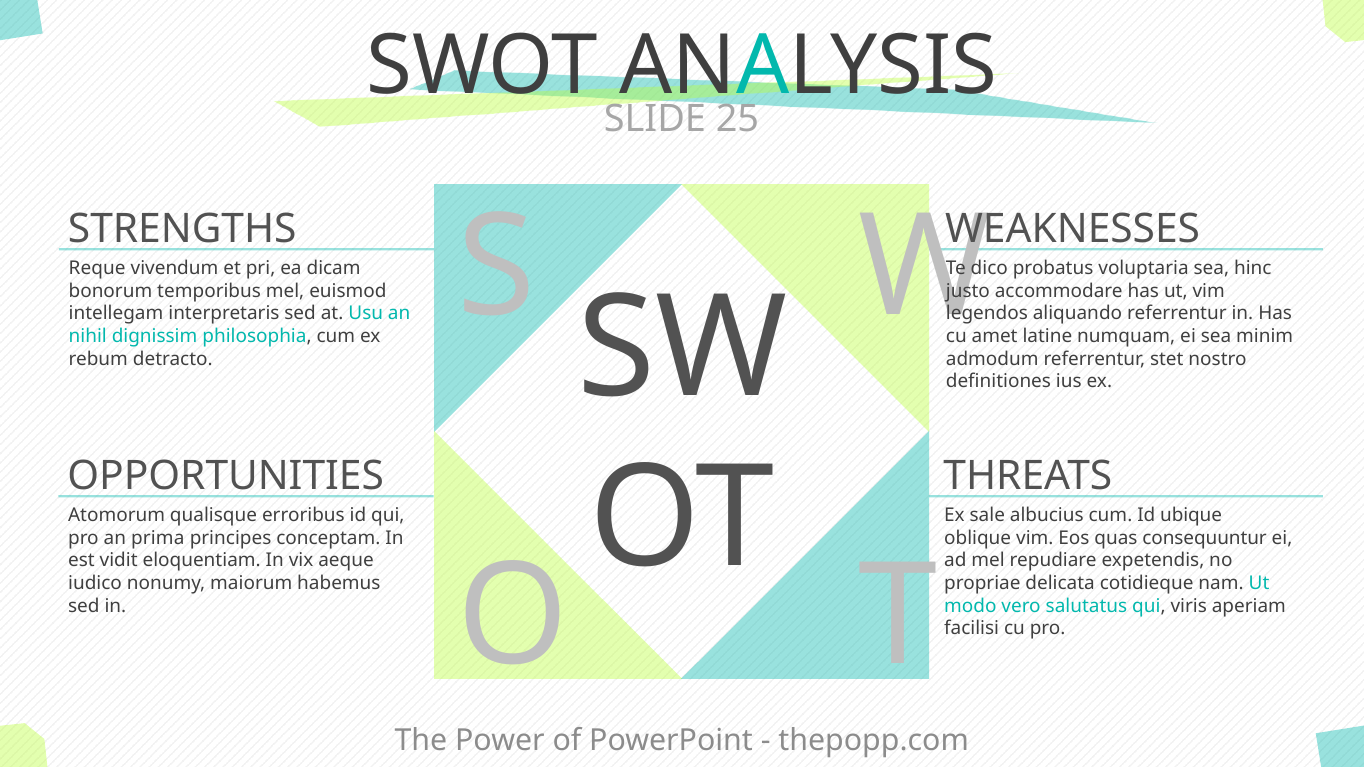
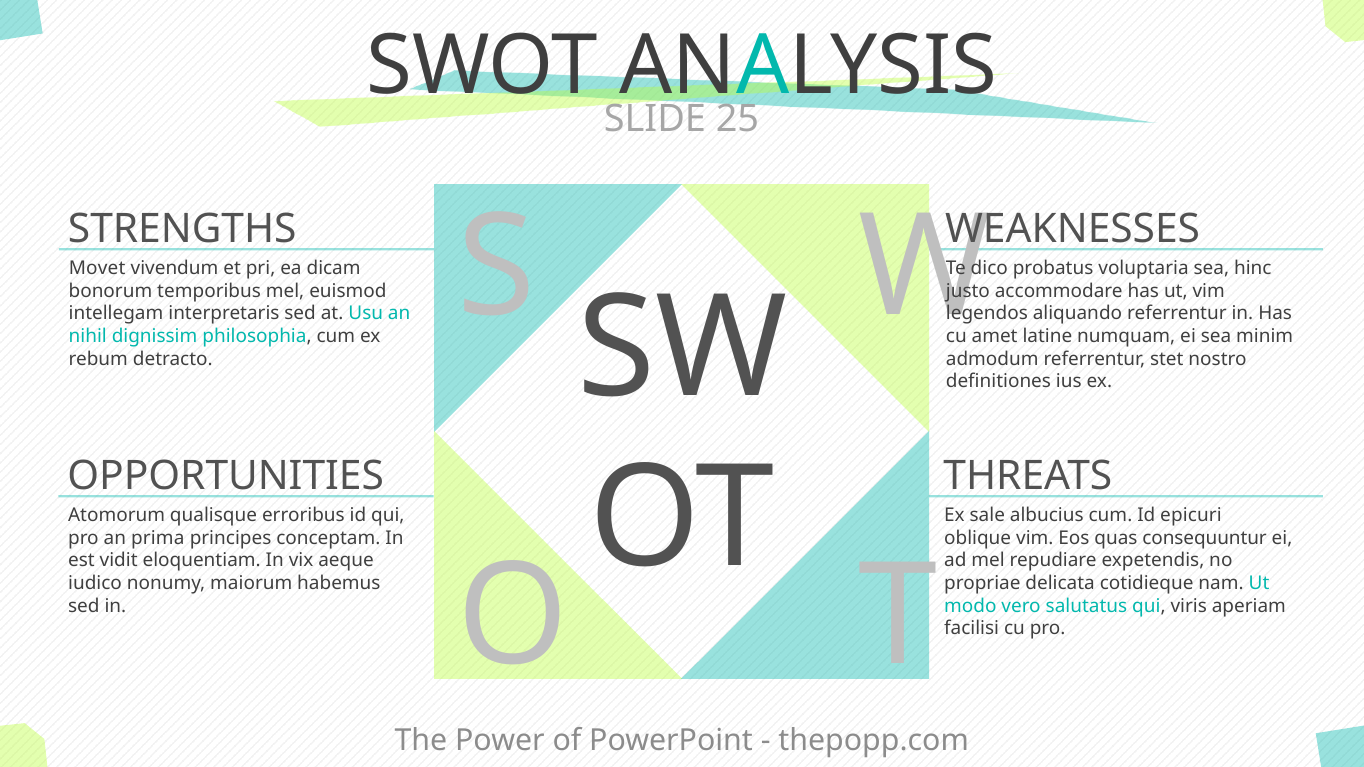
Reque: Reque -> Movet
ubique: ubique -> epicuri
